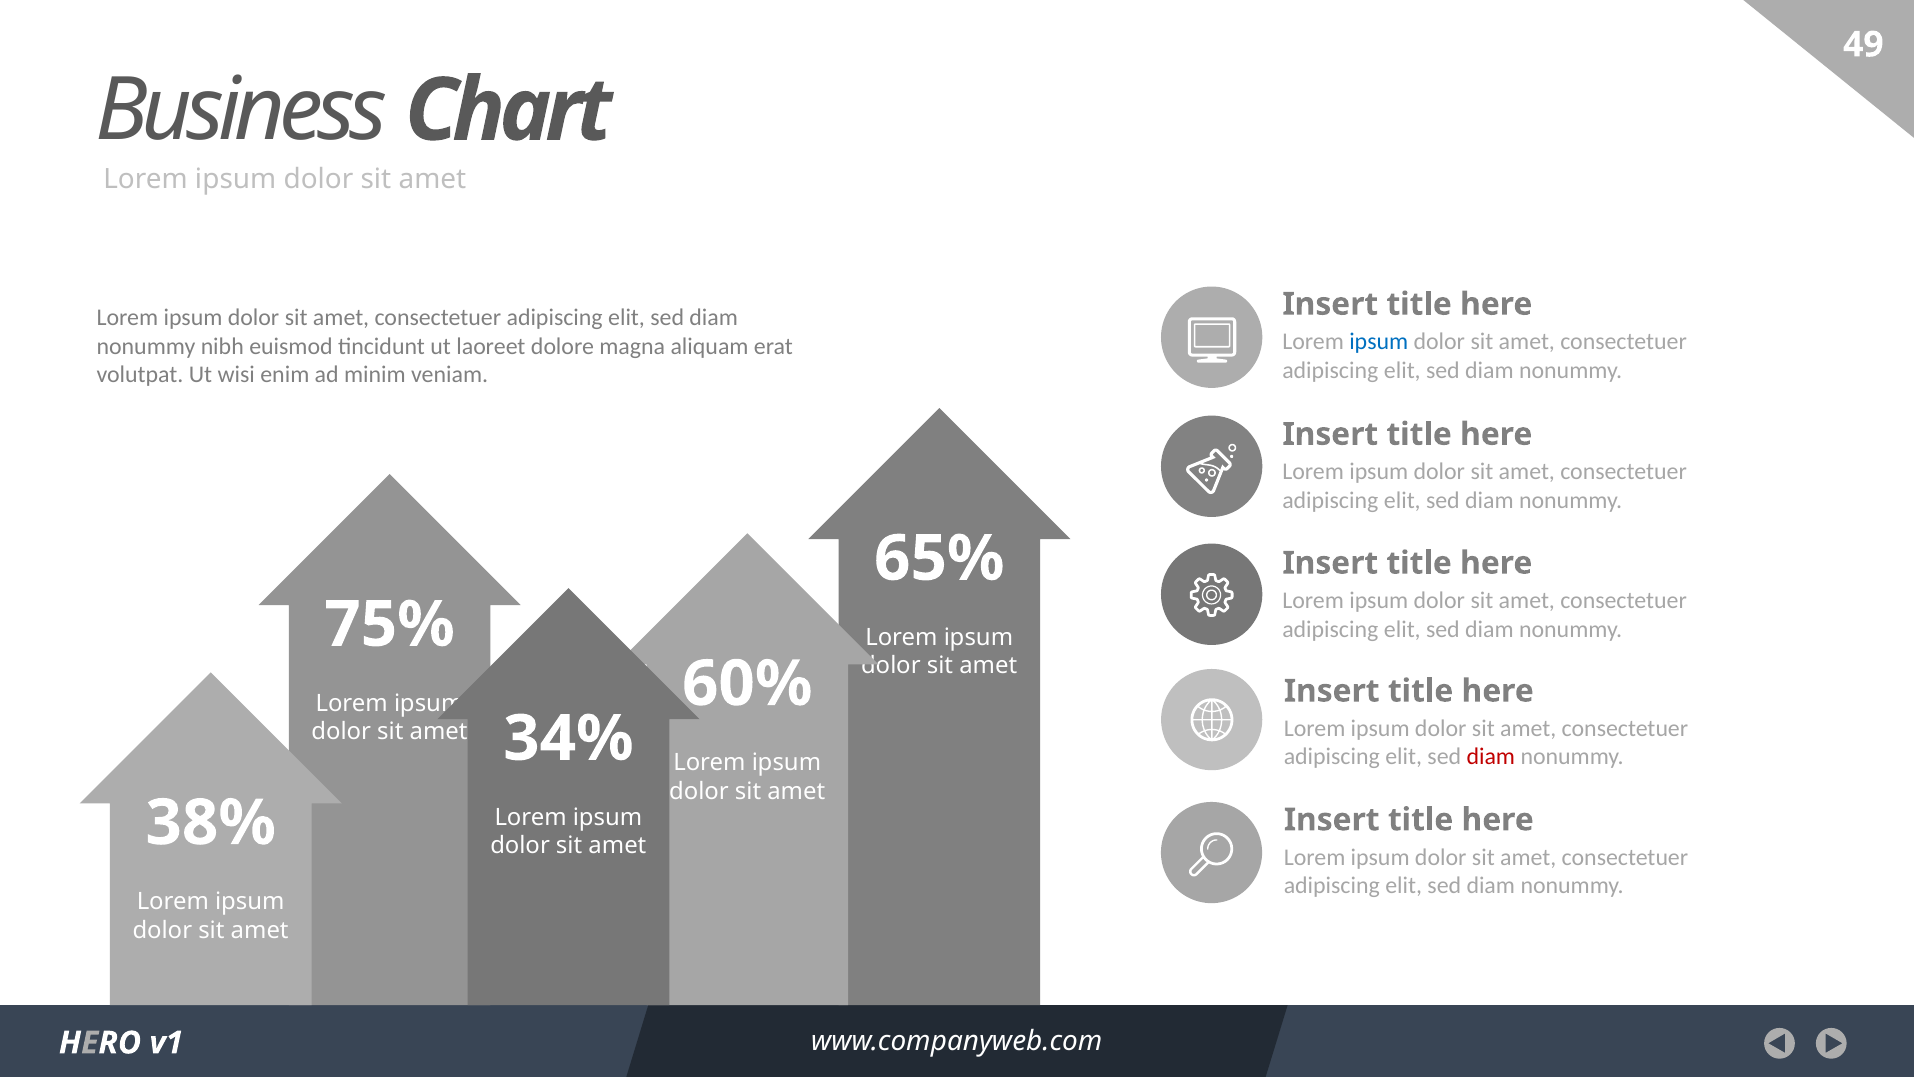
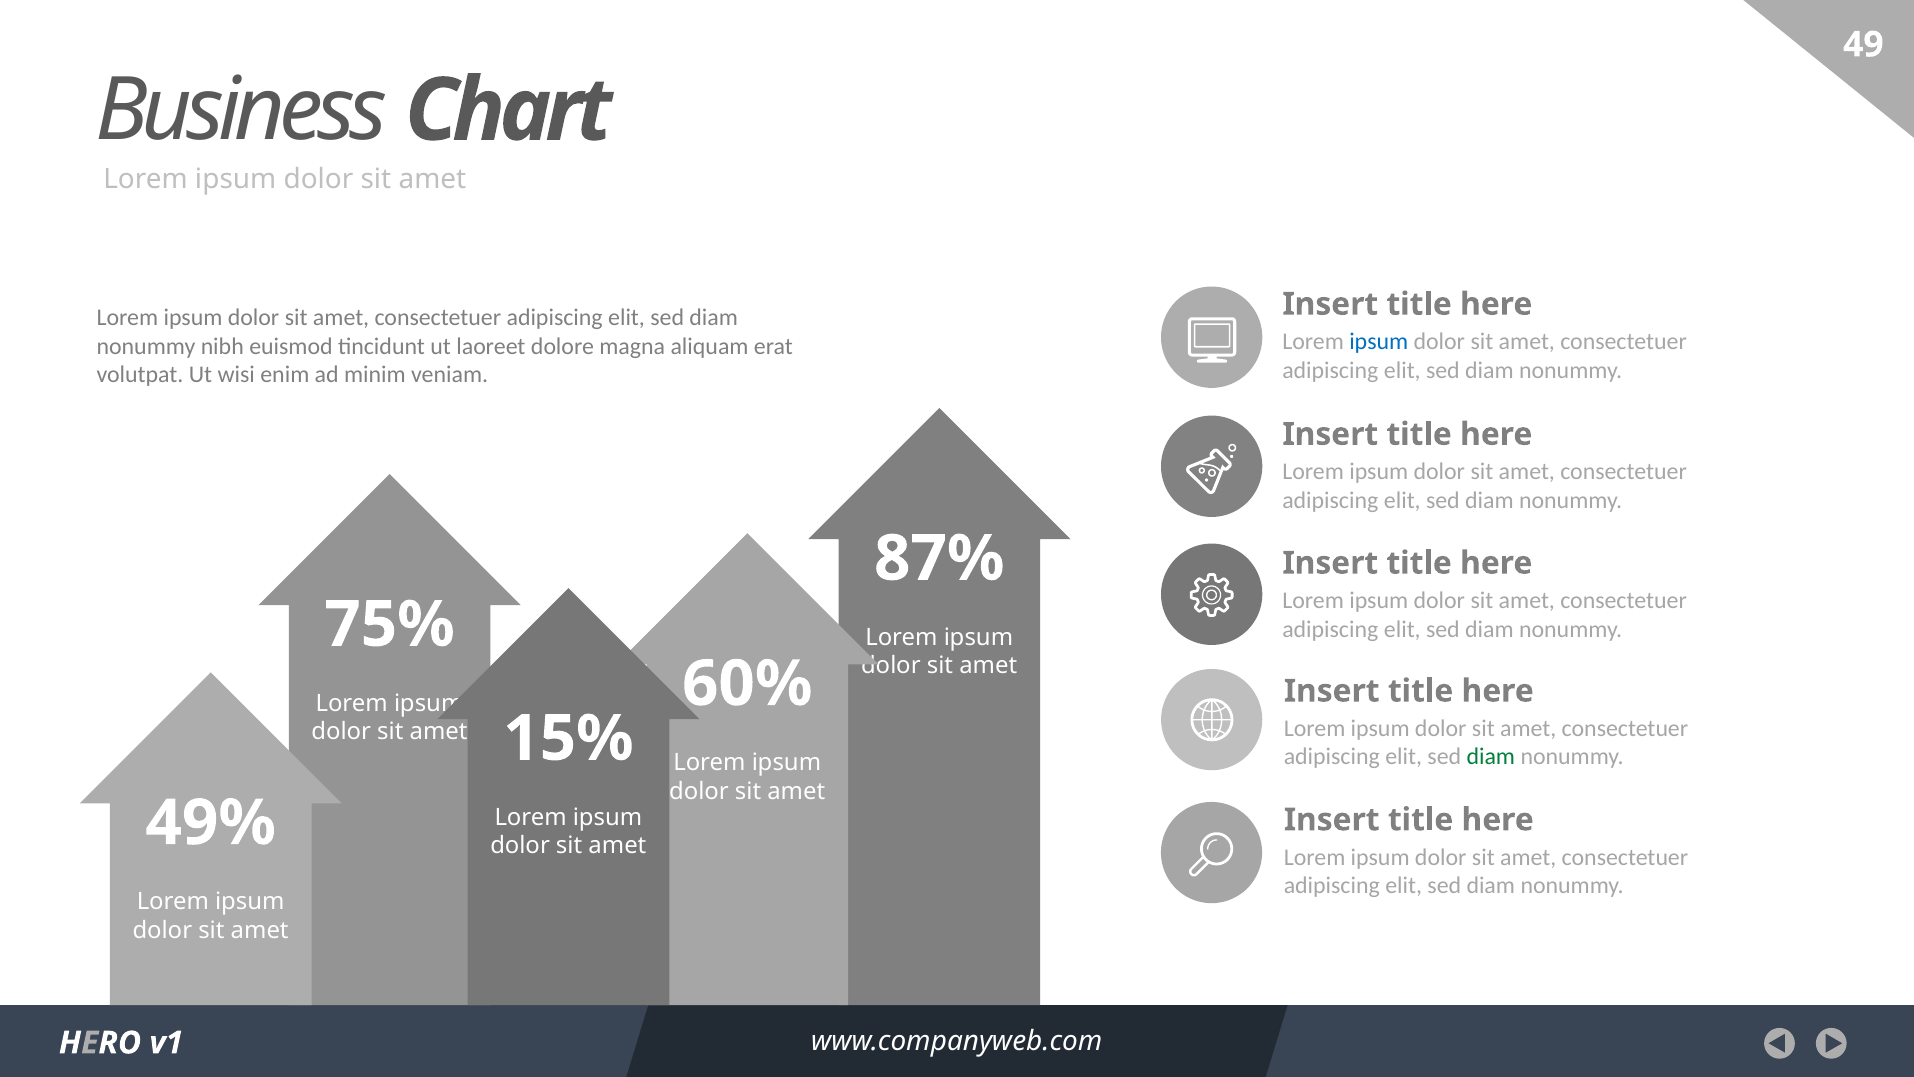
65%: 65% -> 87%
34%: 34% -> 15%
diam at (1491, 757) colour: red -> green
38%: 38% -> 49%
